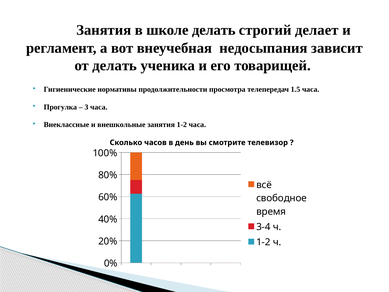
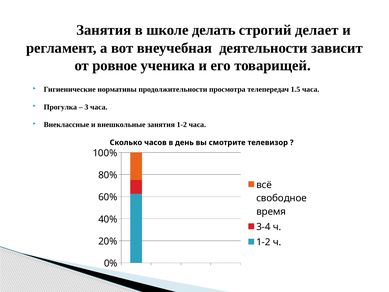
недосыпания: недосыпания -> деятельности
от делать: делать -> ровное
